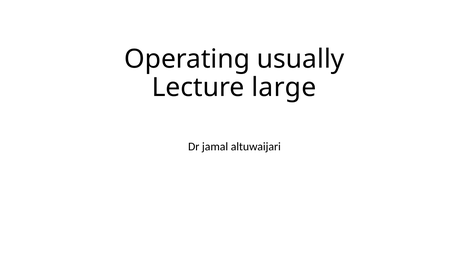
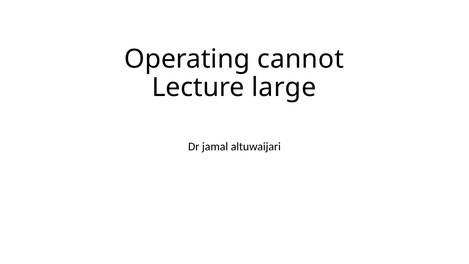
usually: usually -> cannot
